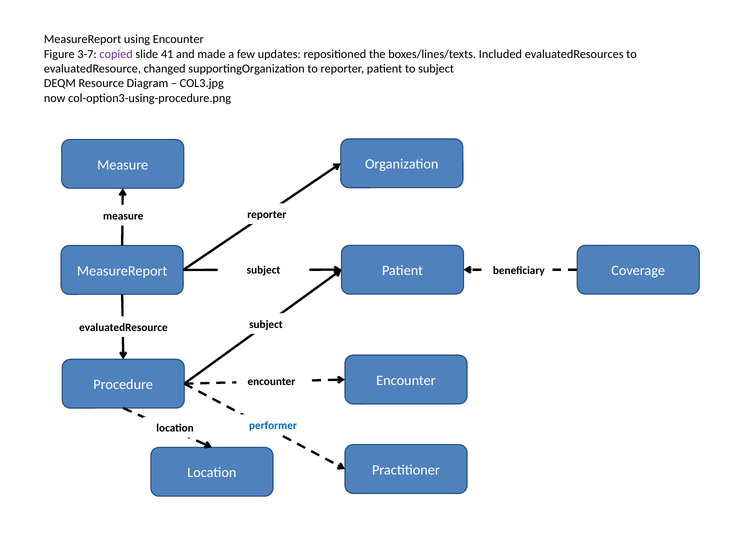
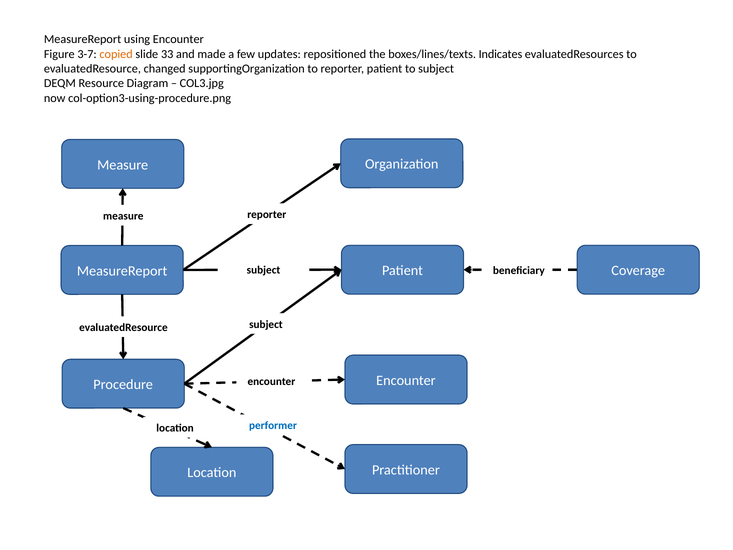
copied colour: purple -> orange
41: 41 -> 33
Included: Included -> Indicates
